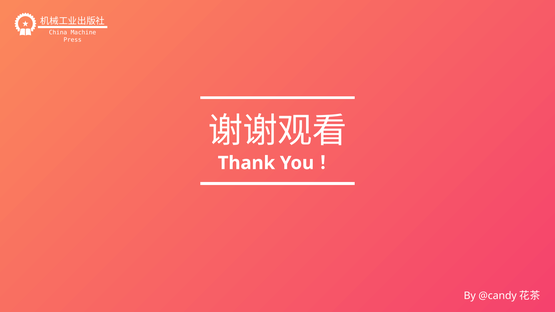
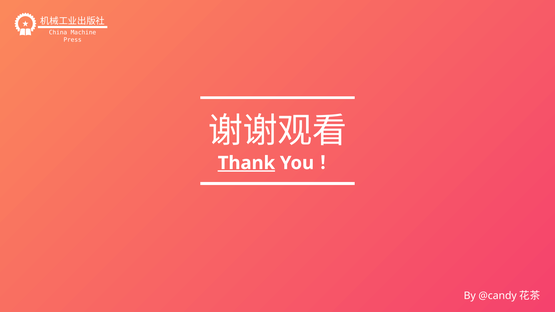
Thank underline: none -> present
